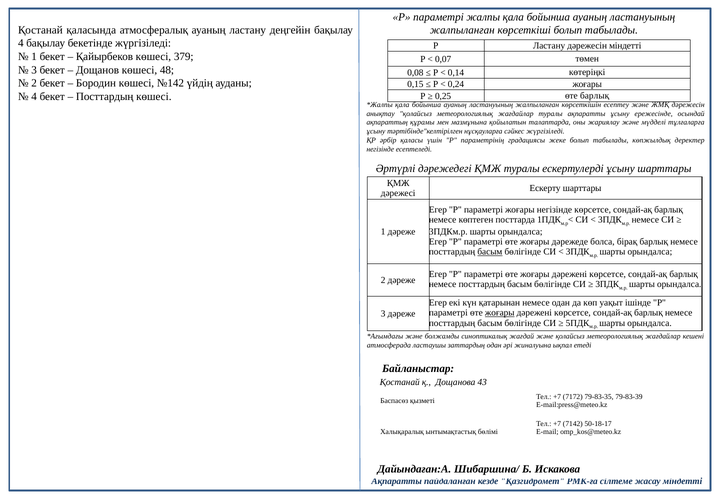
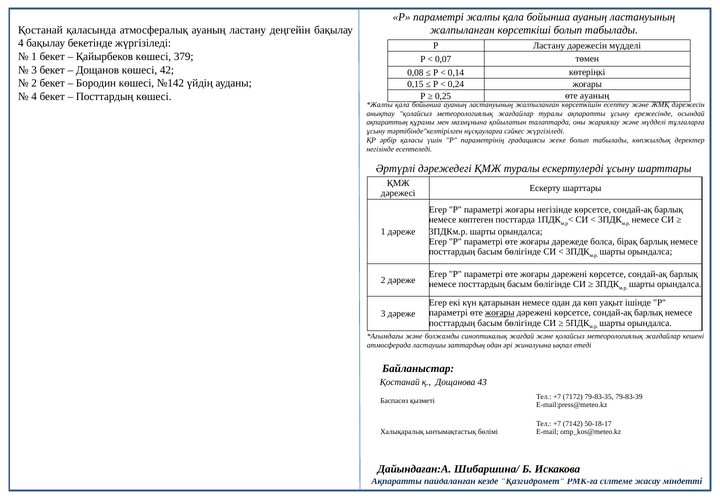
дәрежесін міндетті: міндетті -> мүдделі
48: 48 -> 42
өте барлық: барлық -> ауаның
басым at (490, 252) underline: present -> none
